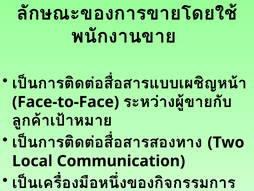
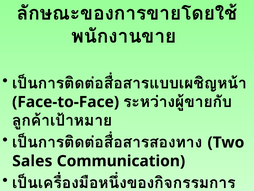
Local: Local -> Sales
